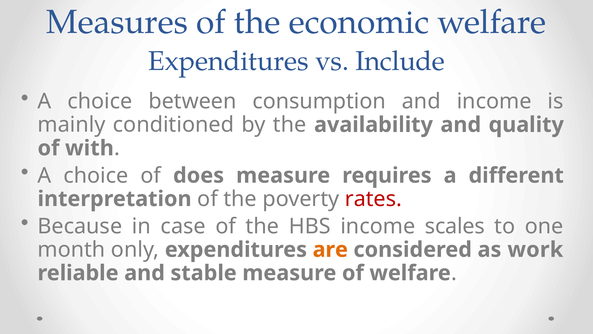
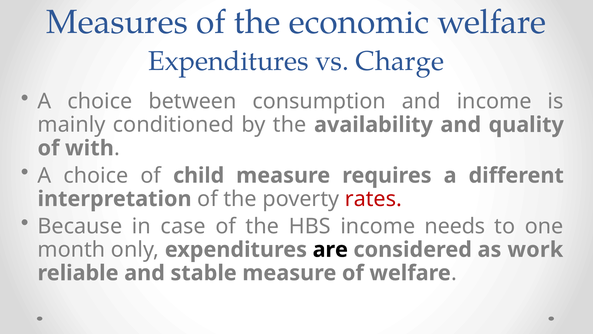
Include: Include -> Charge
does: does -> child
scales: scales -> needs
are colour: orange -> black
